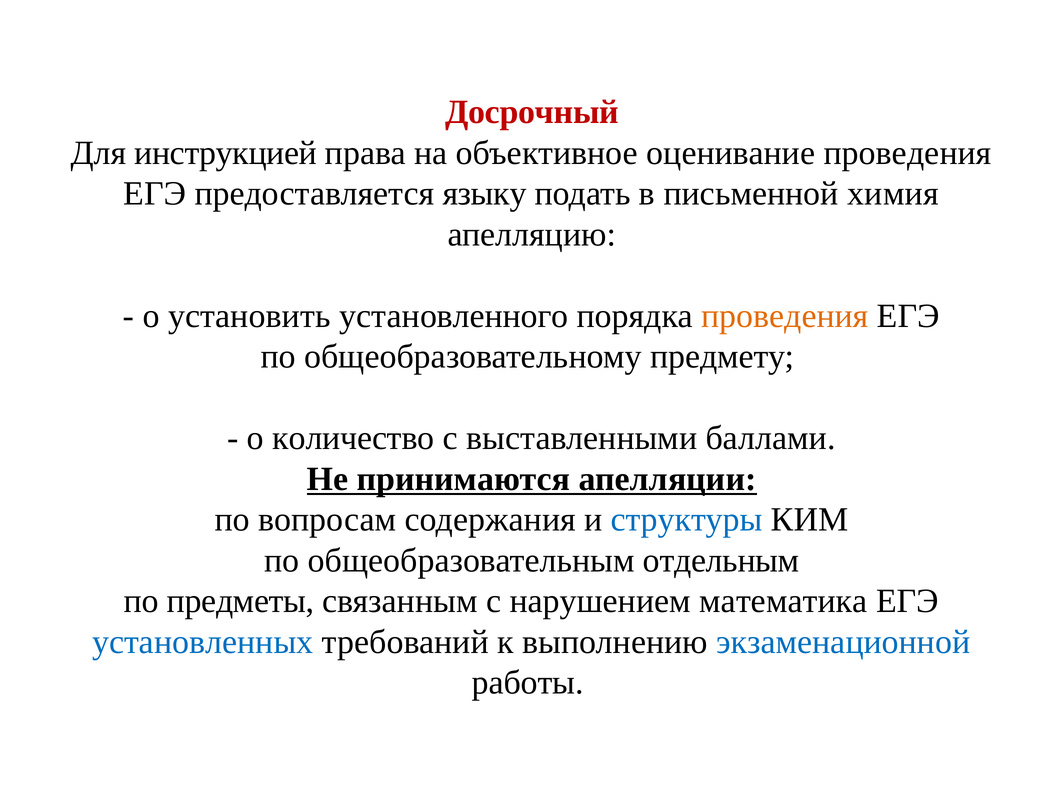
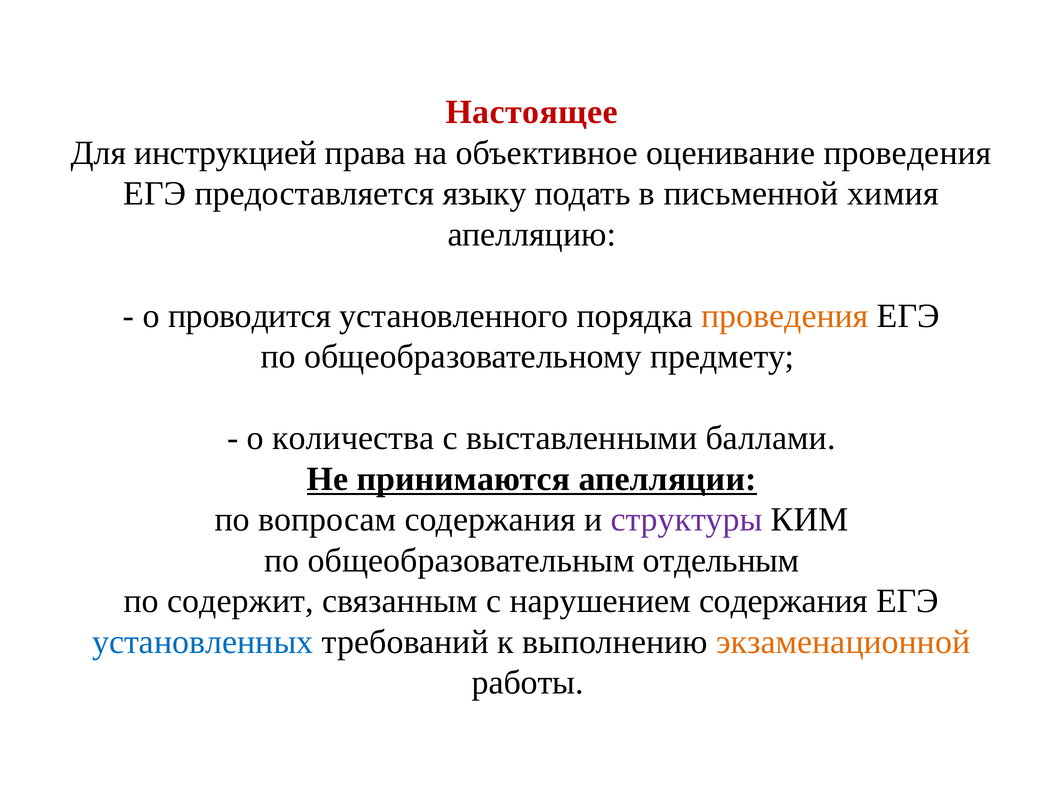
Досрочный: Досрочный -> Настоящее
установить: установить -> проводится
количество: количество -> количества
структуры colour: blue -> purple
предметы: предметы -> содержит
нарушением математика: математика -> содержания
экзаменационной colour: blue -> orange
